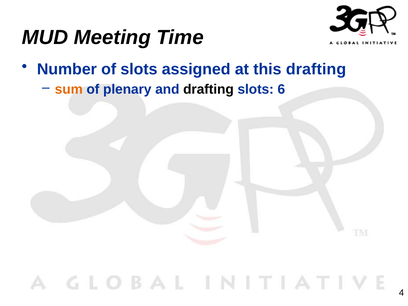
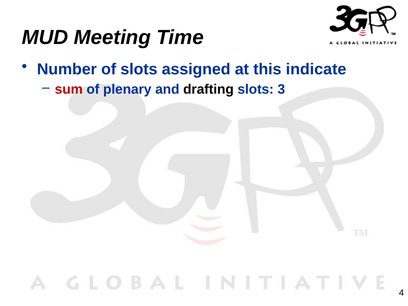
this drafting: drafting -> indicate
sum colour: orange -> red
6: 6 -> 3
